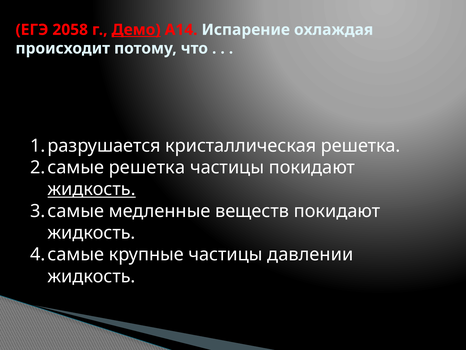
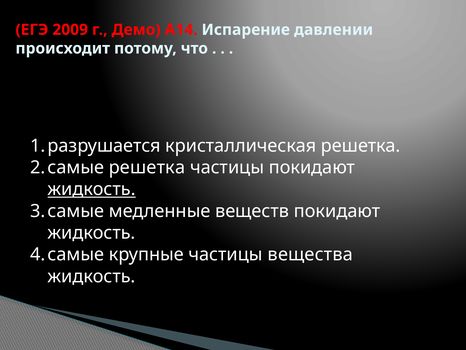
2058: 2058 -> 2009
Демо underline: present -> none
охлаждая: охлаждая -> давлении
давлении: давлении -> вещества
